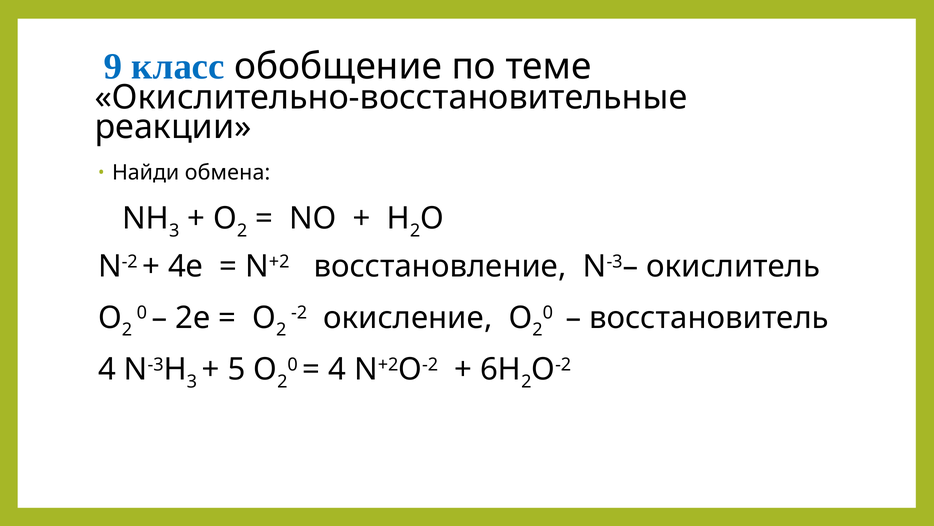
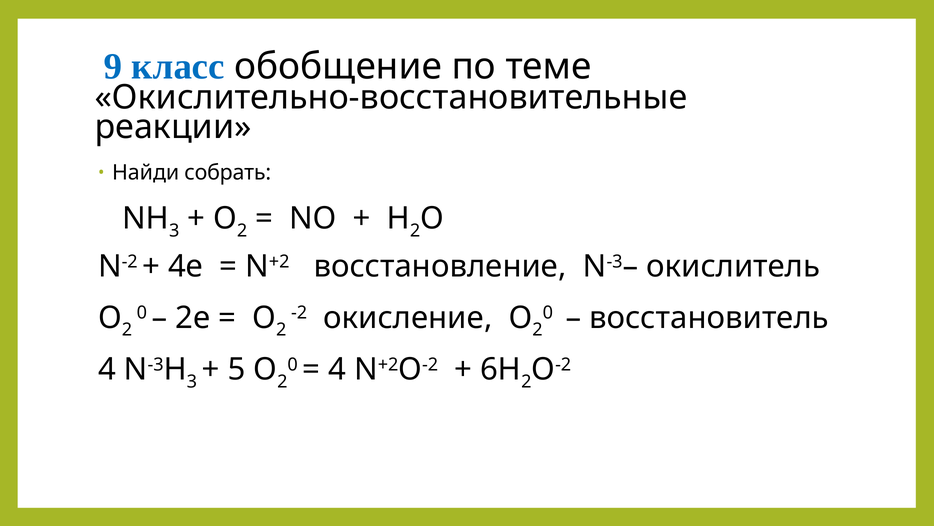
обмена: обмена -> собрать
